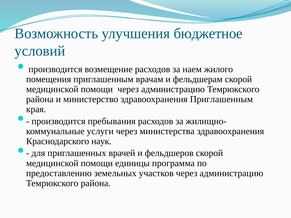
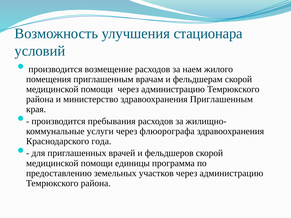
бюджетное: бюджетное -> стационара
министерства: министерства -> флюорографа
наук: наук -> года
